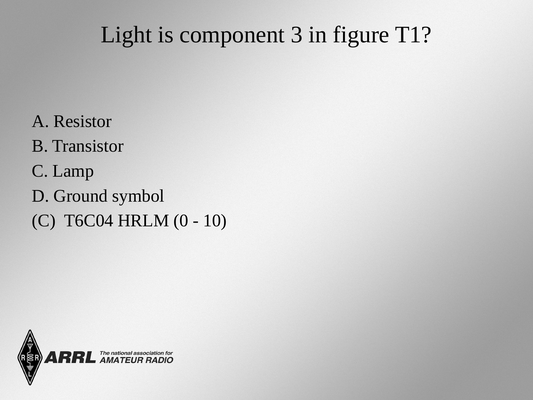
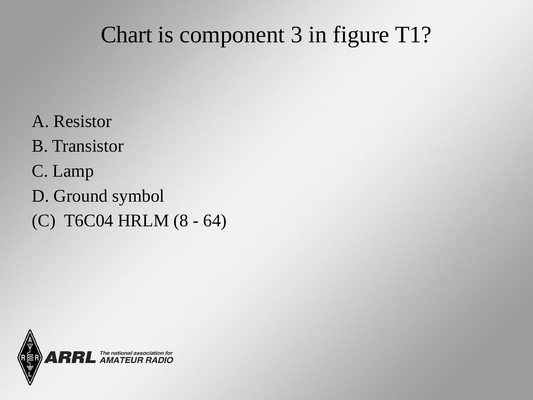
Light: Light -> Chart
0: 0 -> 8
10: 10 -> 64
